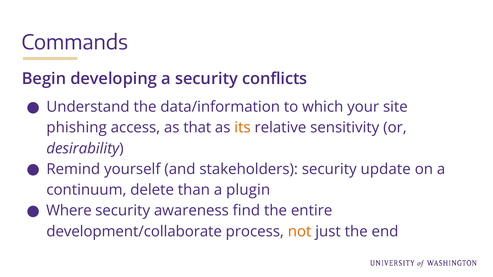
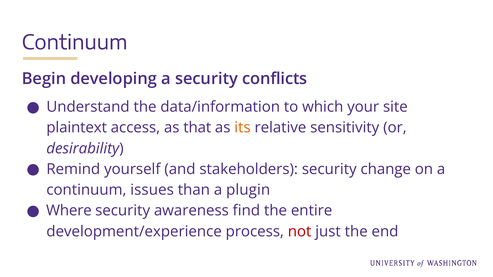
Commands at (75, 43): Commands -> Continuum
phishing: phishing -> plaintext
update: update -> change
delete: delete -> issues
development/collaborate: development/collaborate -> development/experience
not colour: orange -> red
